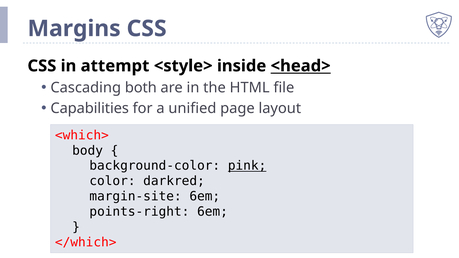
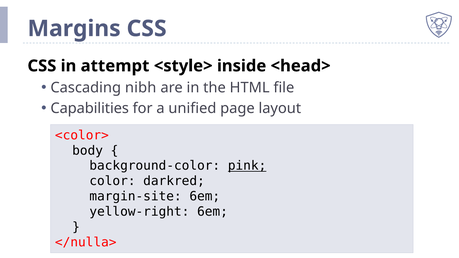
<head> underline: present -> none
both: both -> nibh
<which>: <which> -> <color>
points-right: points-right -> yellow-right
</which>: </which> -> </nulla>
